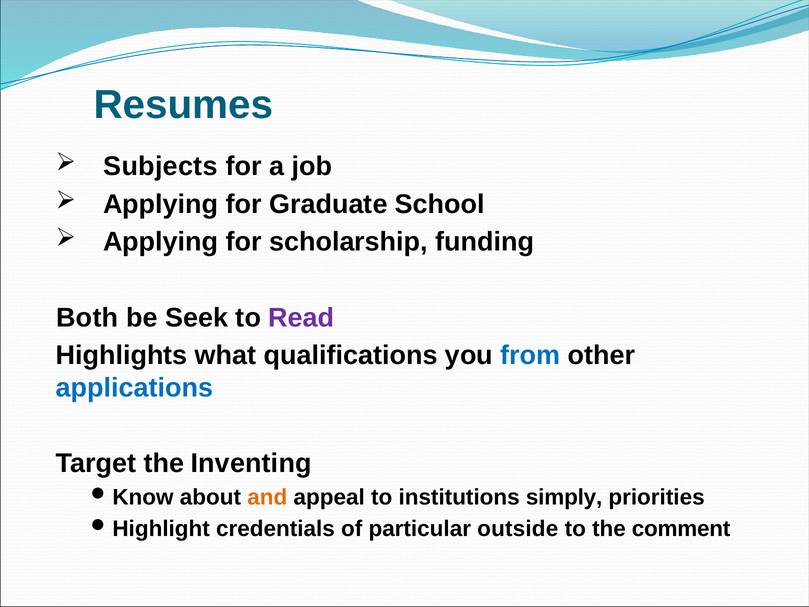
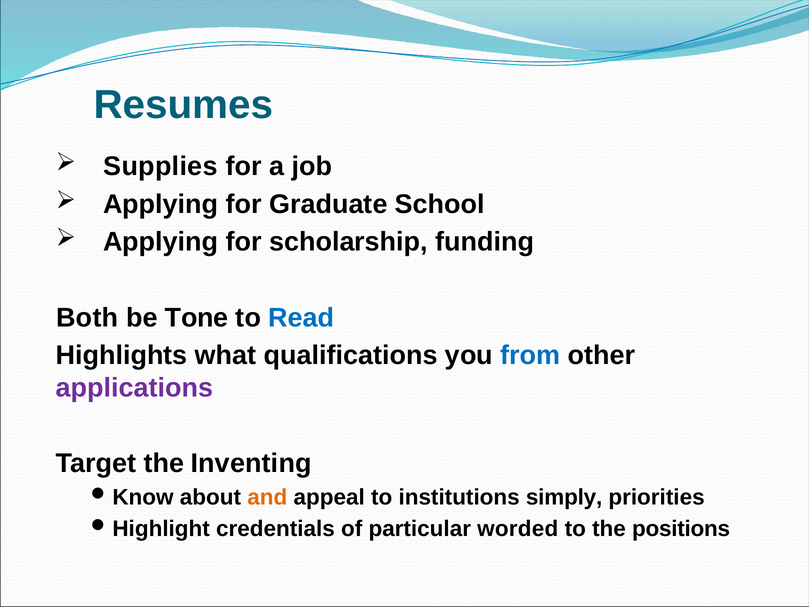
Subjects: Subjects -> Supplies
Seek: Seek -> Tone
Read colour: purple -> blue
applications colour: blue -> purple
outside: outside -> worded
comment: comment -> positions
